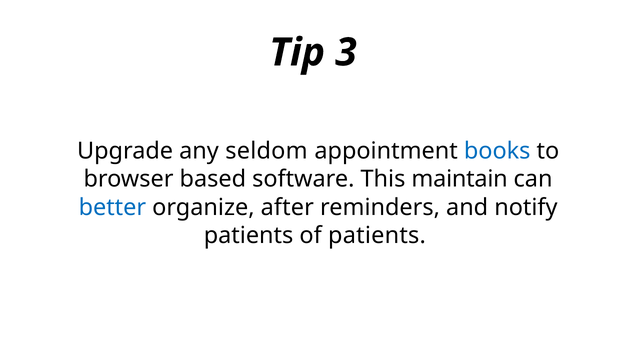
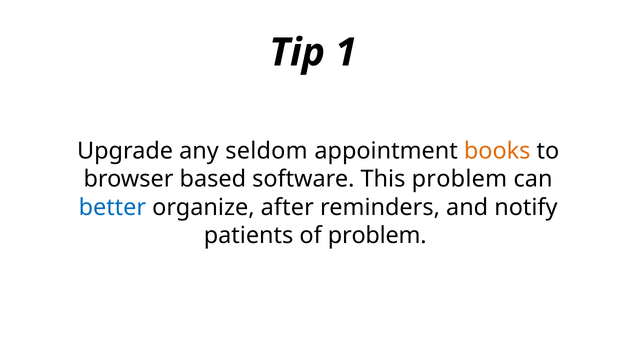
3: 3 -> 1
books colour: blue -> orange
This maintain: maintain -> problem
of patients: patients -> problem
